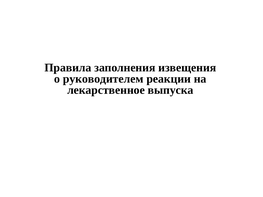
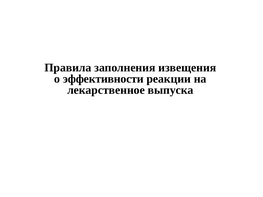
руководителем: руководителем -> эффективности
